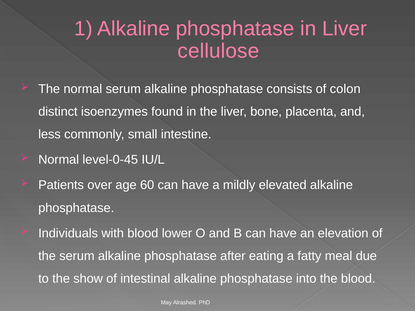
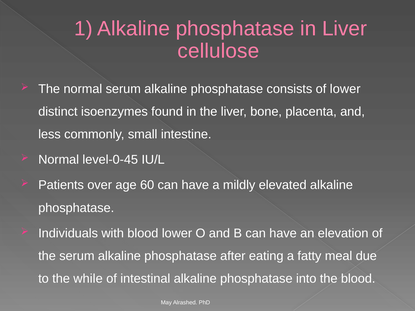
of colon: colon -> lower
show: show -> while
